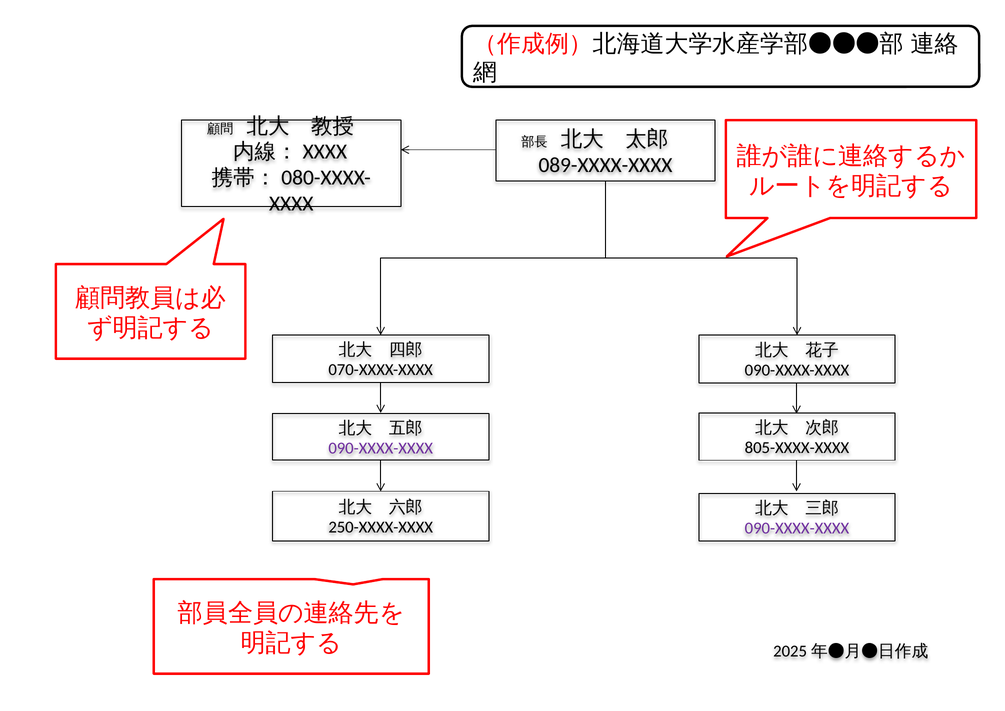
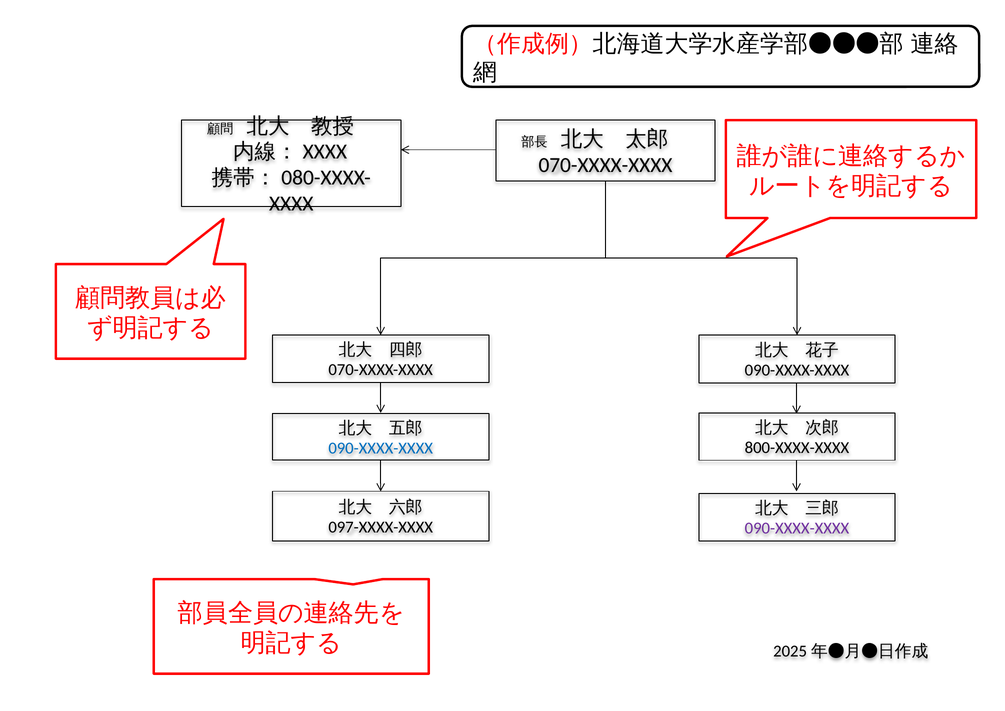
089-XXXX-XXXX at (606, 165): 089-XXXX-XXXX -> 070-XXXX-XXXX
805-XXXX-XXXX: 805-XXXX-XXXX -> 800-XXXX-XXXX
090-XXXX-XXXX at (381, 448) colour: purple -> blue
250-XXXX-XXXX: 250-XXXX-XXXX -> 097-XXXX-XXXX
